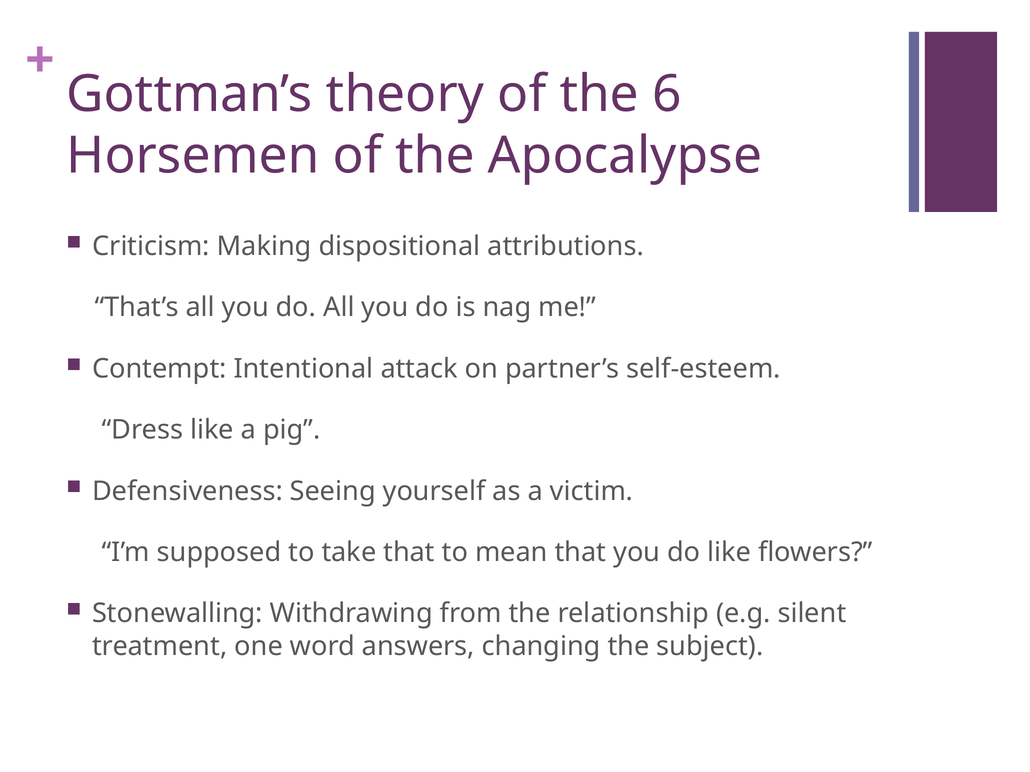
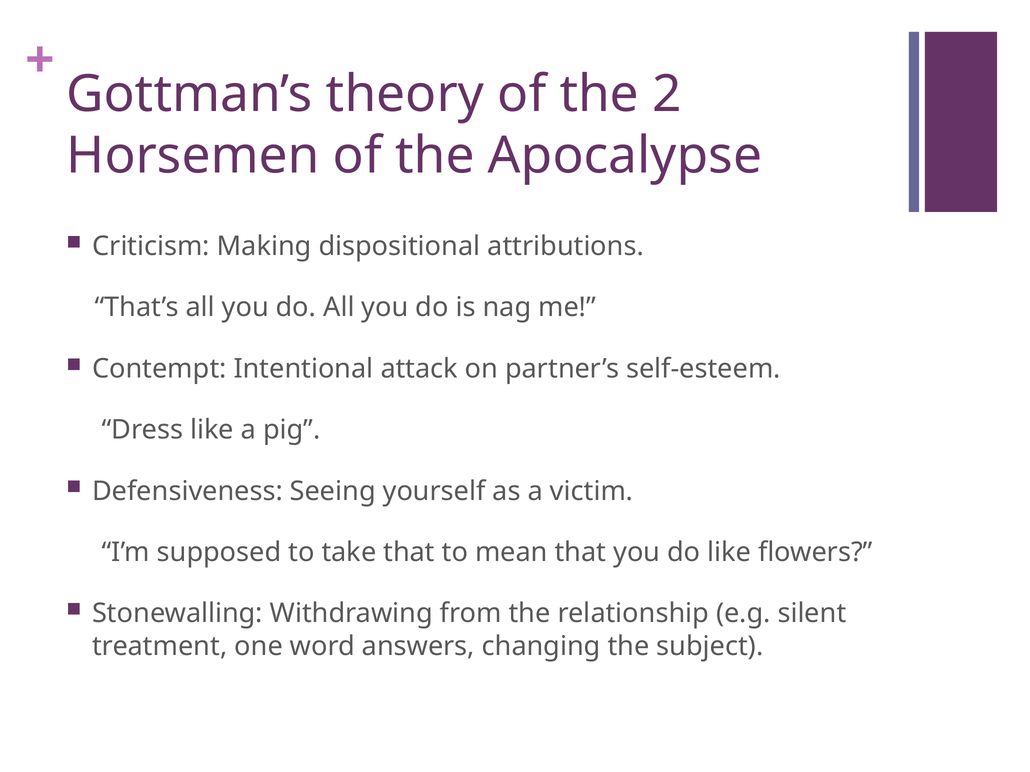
6: 6 -> 2
